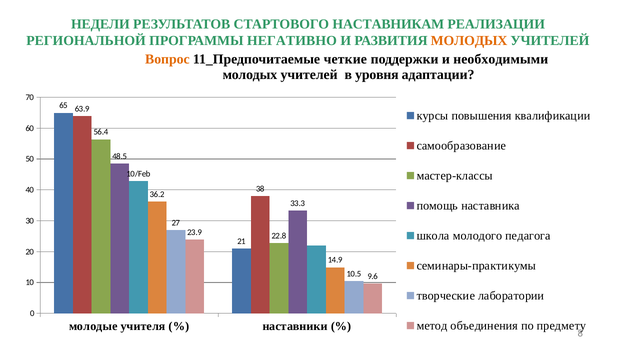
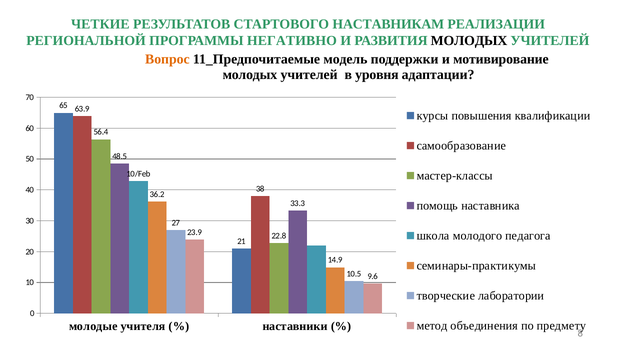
НЕДЕЛИ: НЕДЕЛИ -> ЧЕТКИЕ
МОЛОДЫХ at (469, 41) colour: orange -> black
четкие: четкие -> модель
необходимыми: необходимыми -> мотивирование
